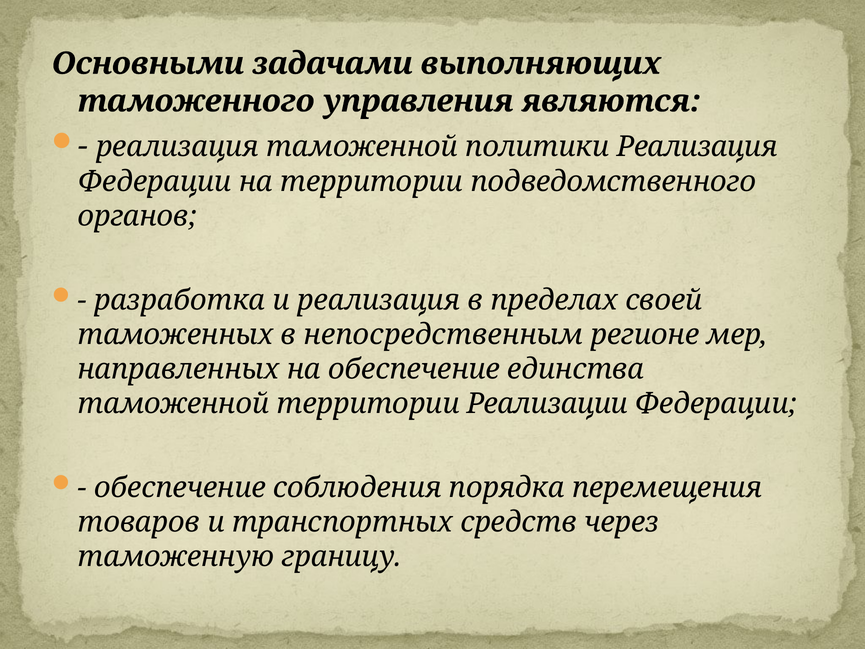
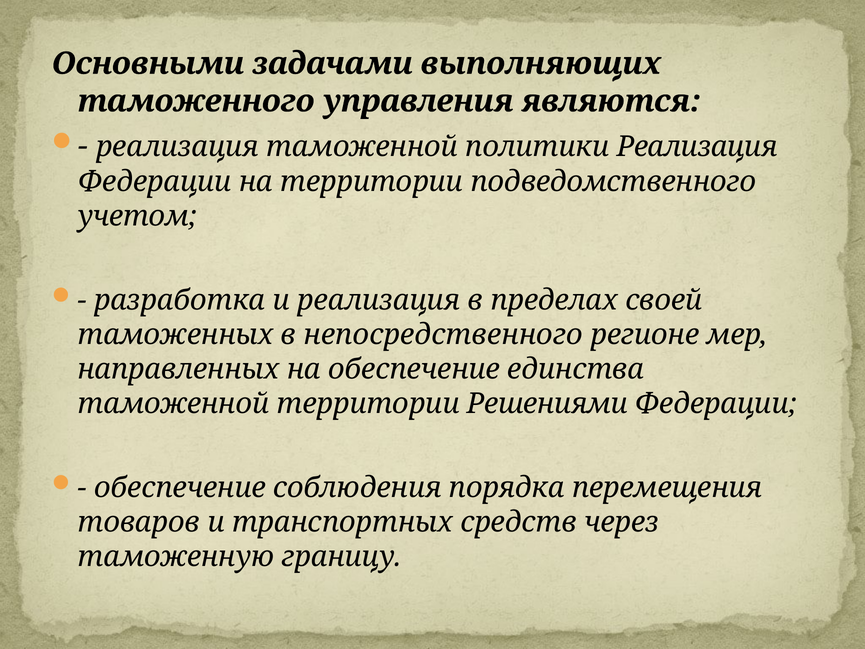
органов: органов -> учетом
непосредственным: непосредственным -> непосредственного
Реализации: Реализации -> Решениями
